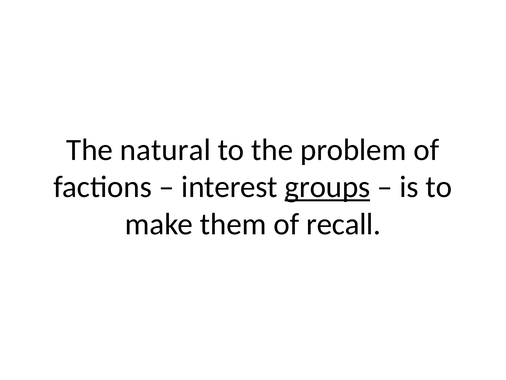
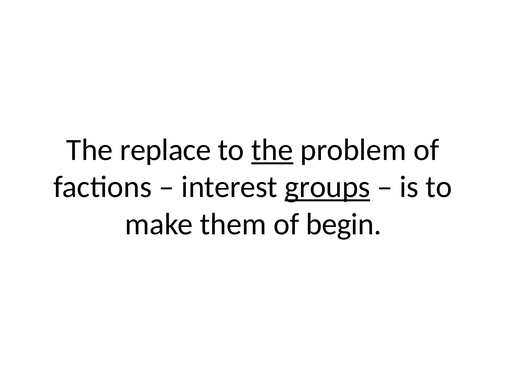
natural: natural -> replace
the at (272, 150) underline: none -> present
recall: recall -> begin
